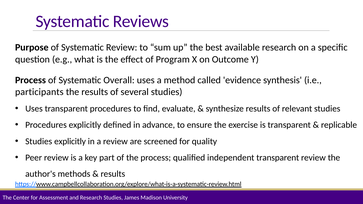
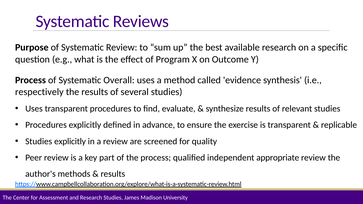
participants: participants -> respectively
independent transparent: transparent -> appropriate
